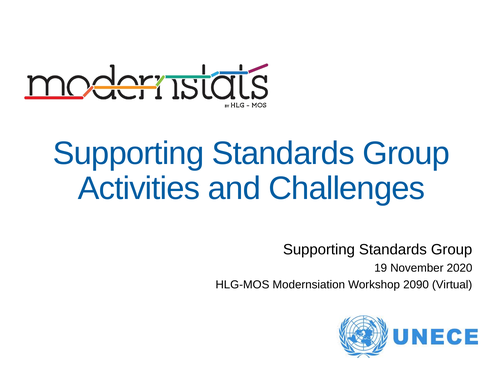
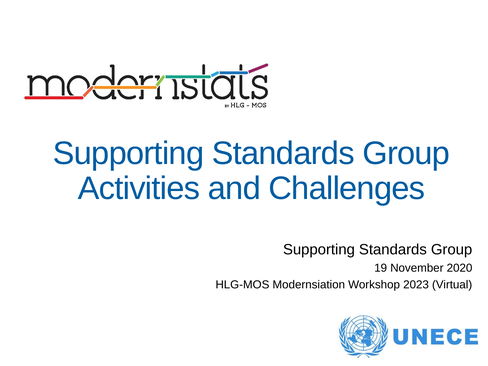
2090: 2090 -> 2023
